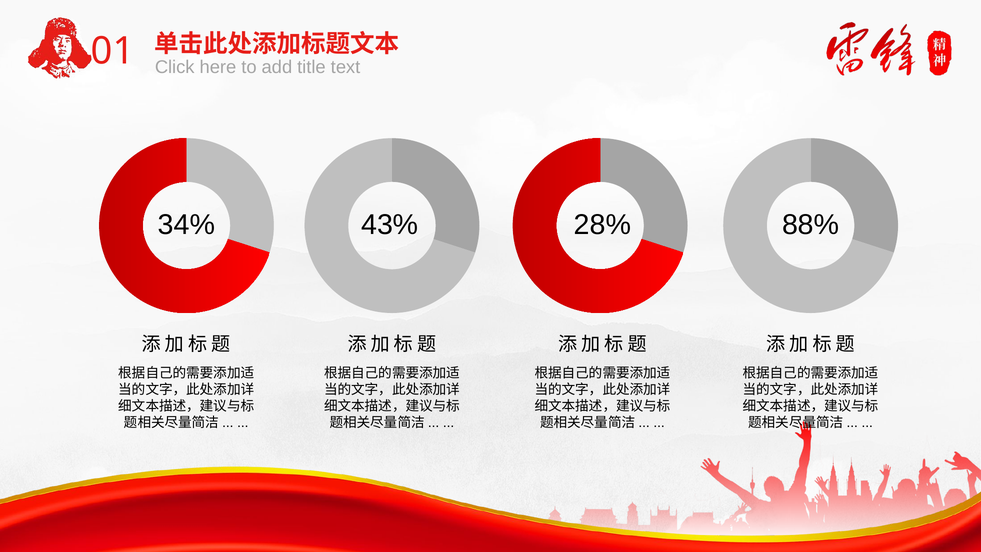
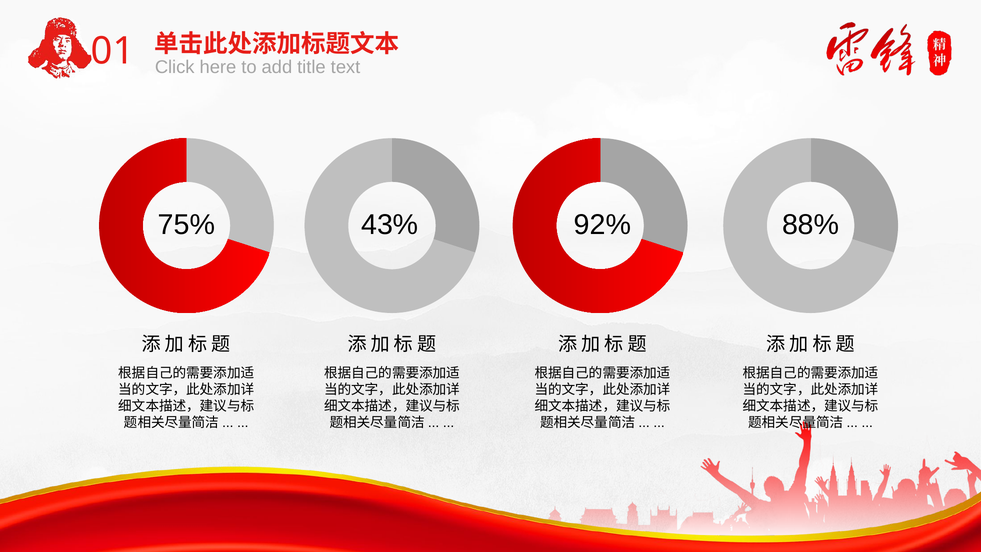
34%: 34% -> 75%
28%: 28% -> 92%
